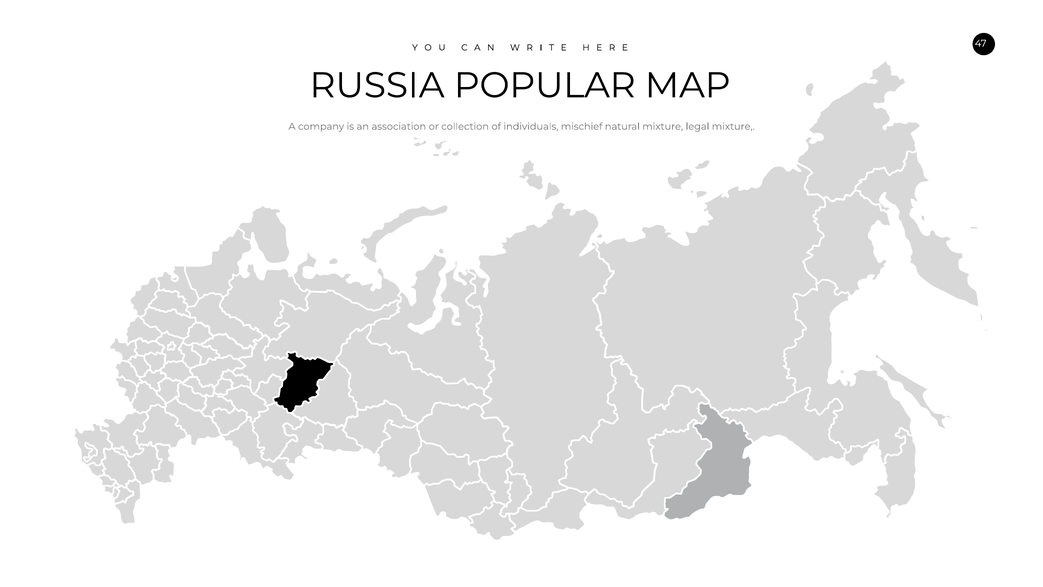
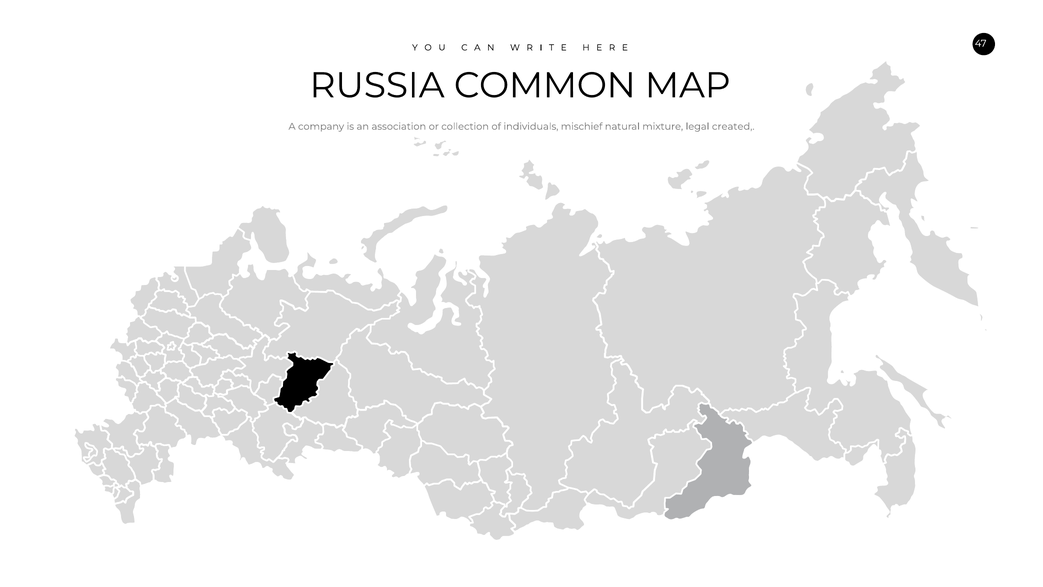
POPULAR: POPULAR -> COMMON
legal mixture: mixture -> created
